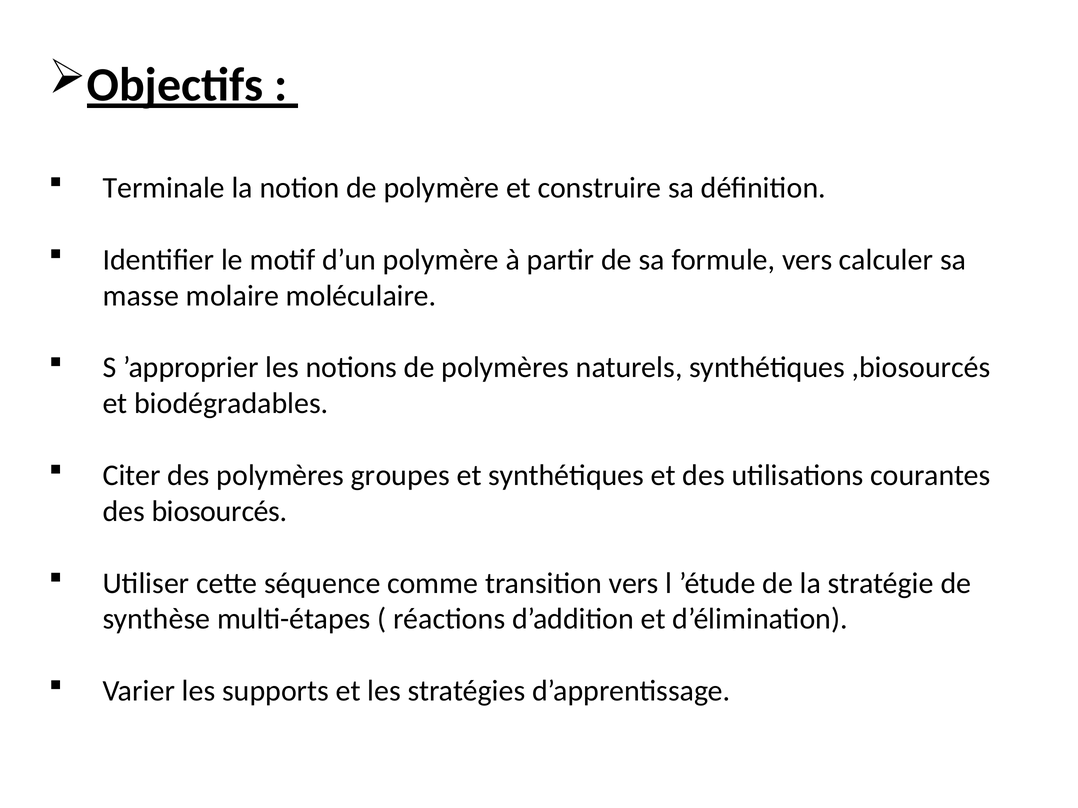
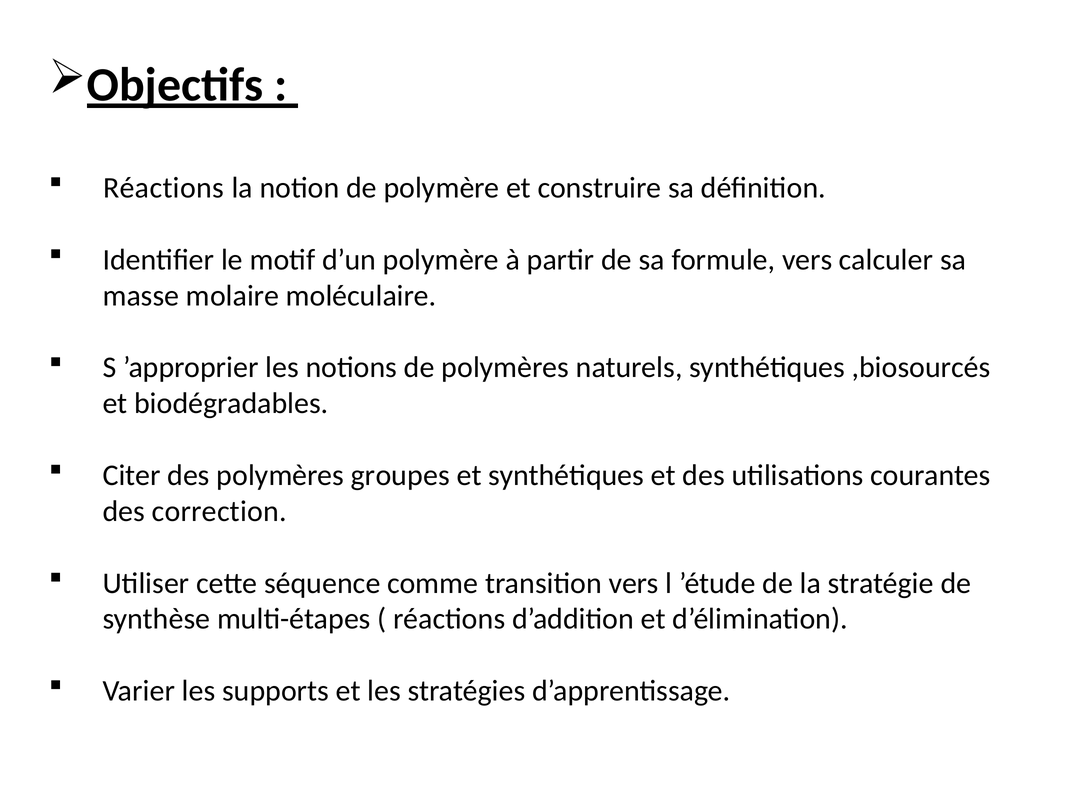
Terminale at (164, 188): Terminale -> Réactions
biosourcés: biosourcés -> correction
